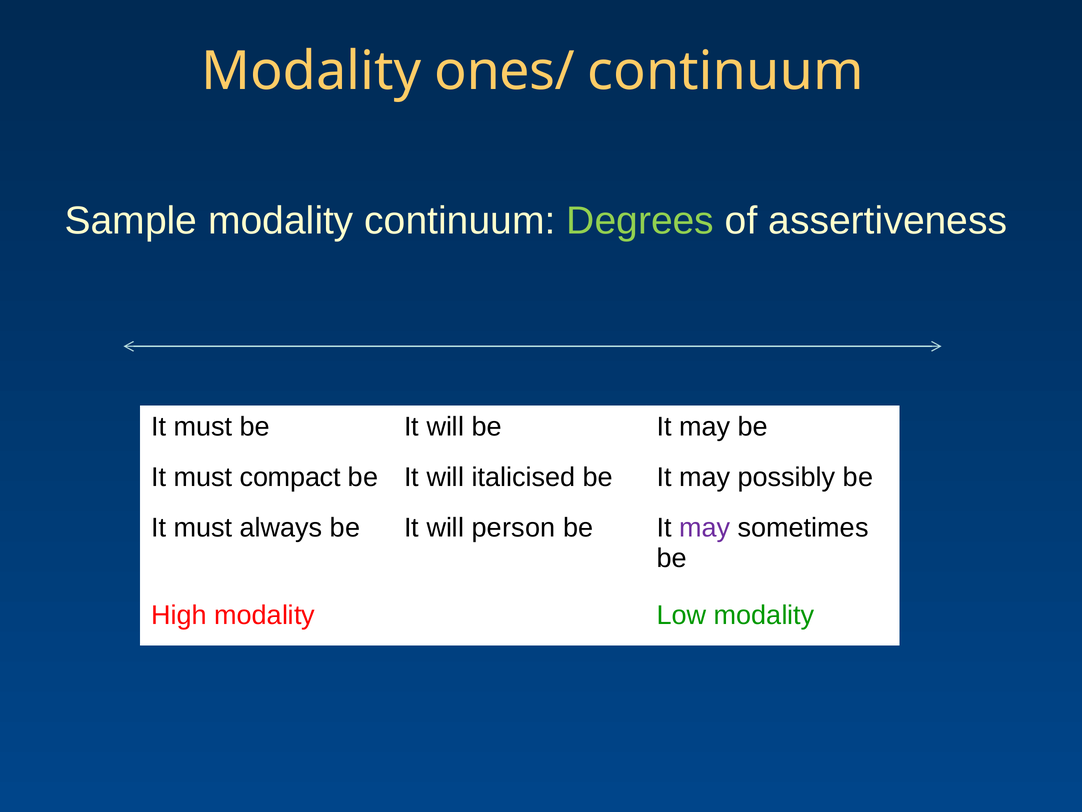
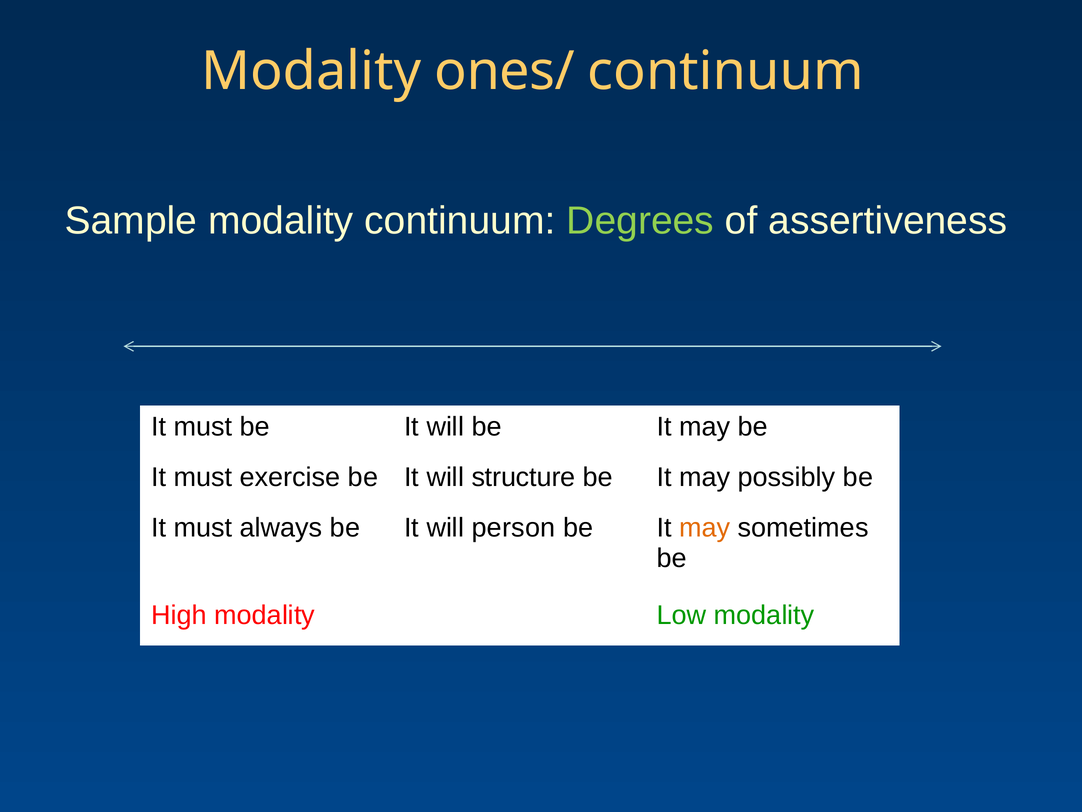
compact: compact -> exercise
italicised: italicised -> structure
may at (705, 528) colour: purple -> orange
